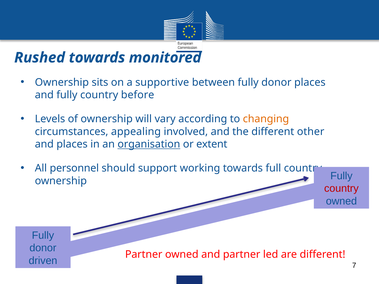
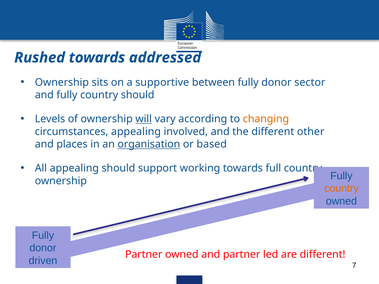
monitored: monitored -> addressed
donor places: places -> sector
country before: before -> should
will underline: none -> present
extent: extent -> based
All personnel: personnel -> appealing
country at (341, 189) colour: red -> orange
